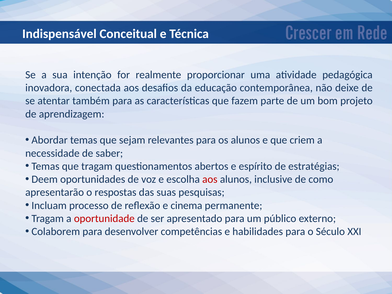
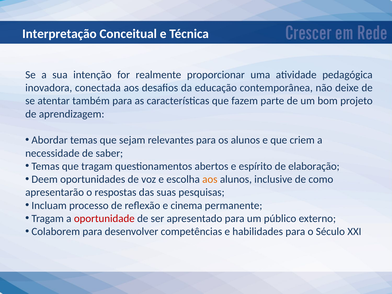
Indispensável: Indispensável -> Interpretação
estratégias: estratégias -> elaboração
aos at (210, 179) colour: red -> orange
